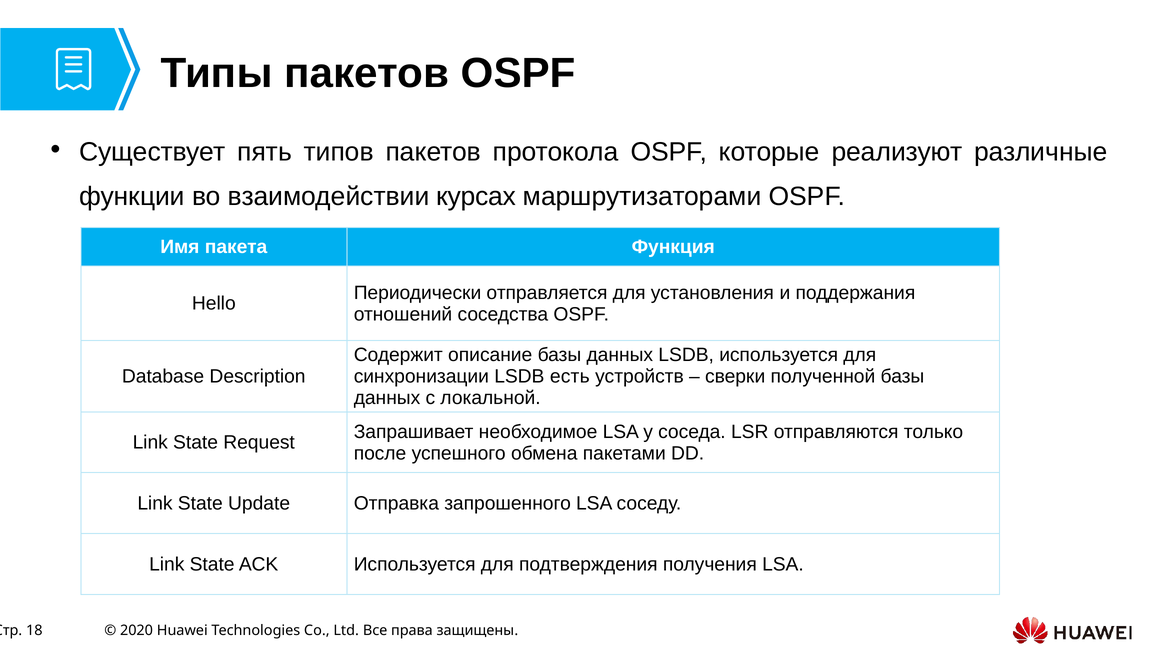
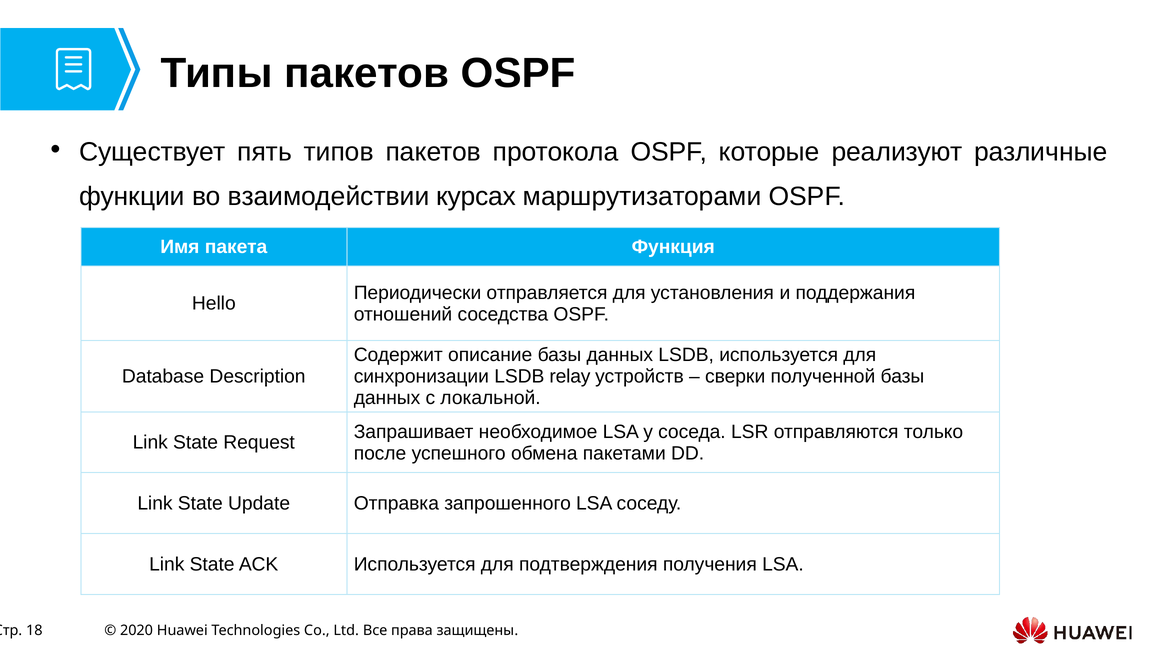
есть: есть -> relay
